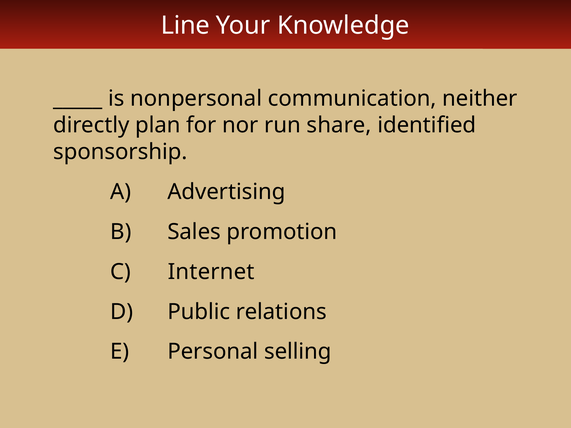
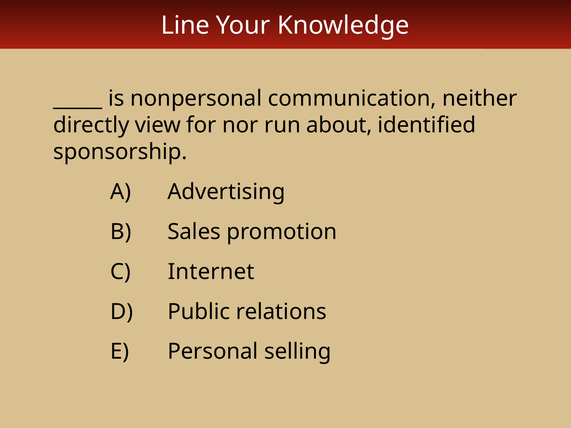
plan: plan -> view
share: share -> about
